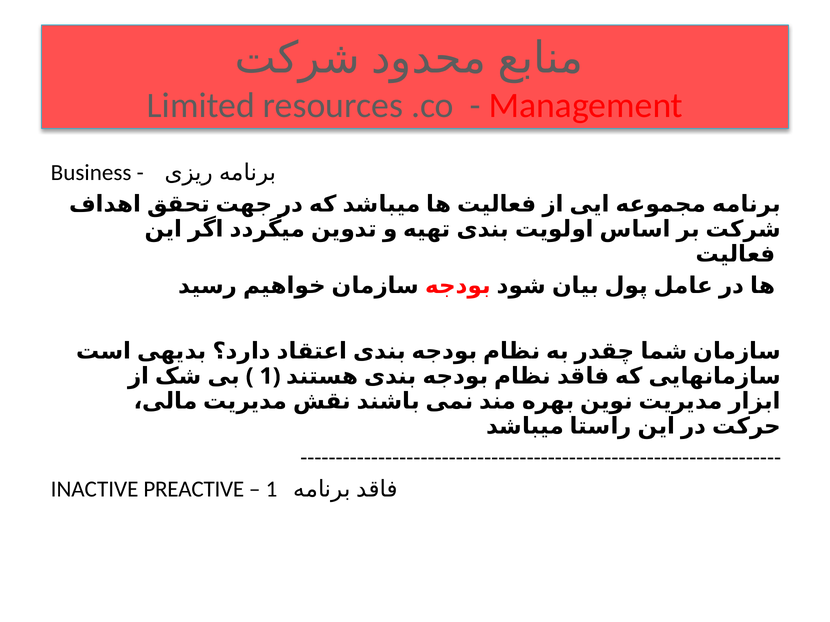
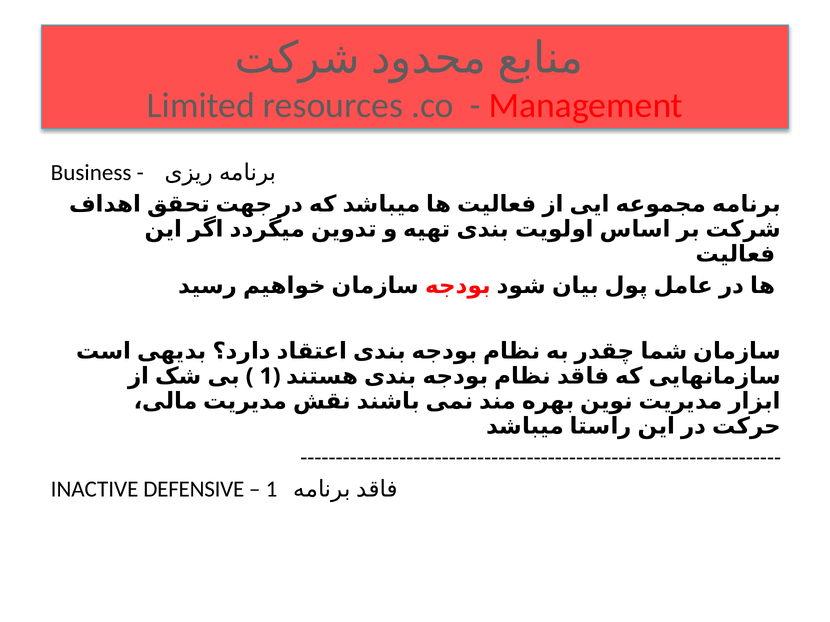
PREACTIVE: PREACTIVE -> DEFENSIVE
